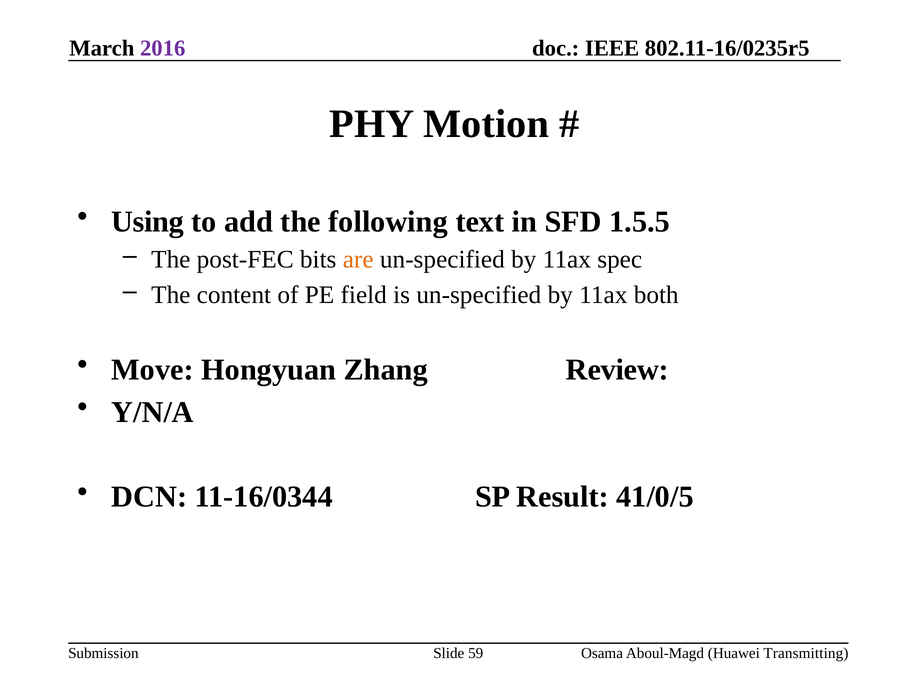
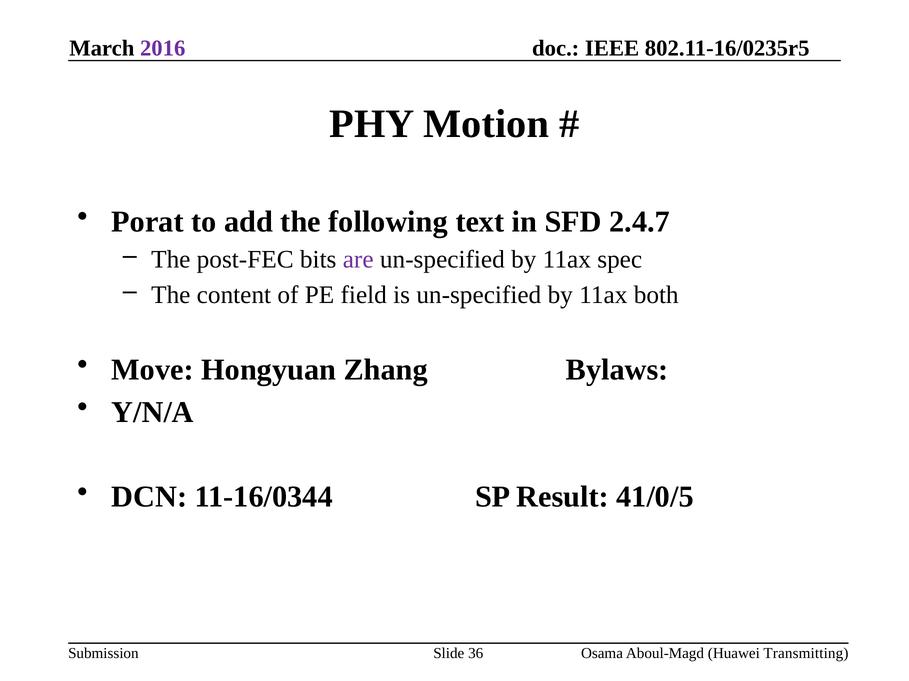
Using: Using -> Porat
1.5.5: 1.5.5 -> 2.4.7
are colour: orange -> purple
Review: Review -> Bylaws
59: 59 -> 36
